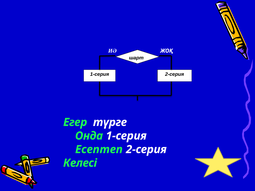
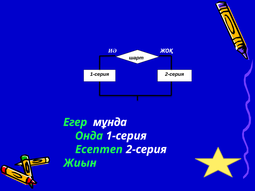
түрге: түрге -> мұнда
Келесі: Келесі -> Жиын
